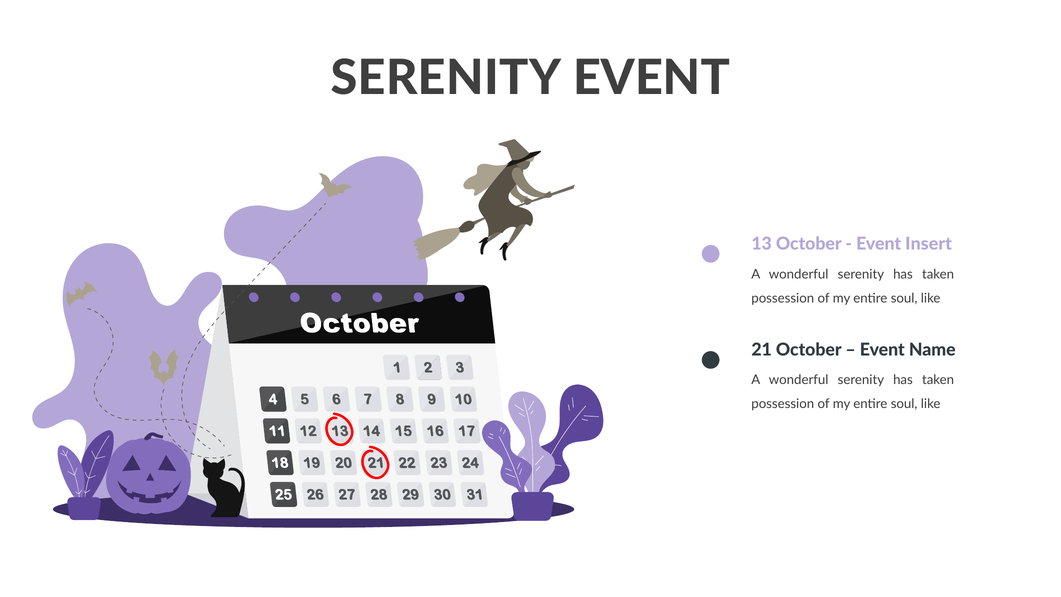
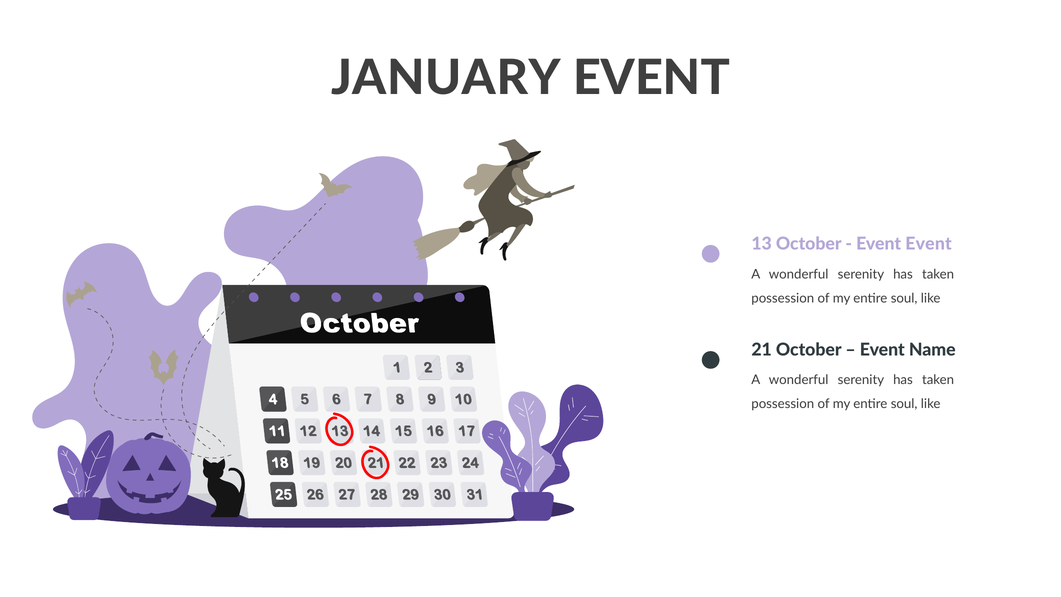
SERENITY at (446, 78): SERENITY -> JANUARY
Event Insert: Insert -> Event
